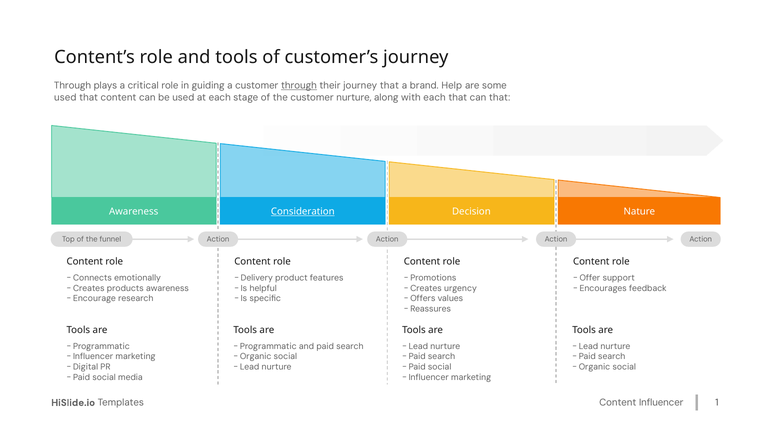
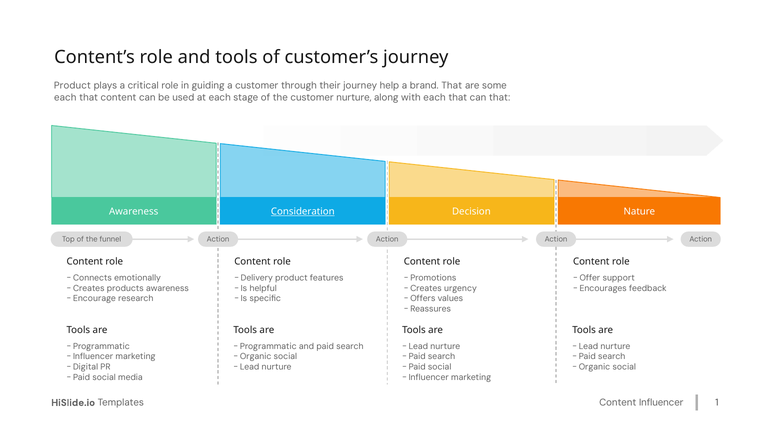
Through at (73, 86): Through -> Product
through at (299, 86) underline: present -> none
journey that: that -> help
brand Help: Help -> That
used at (65, 97): used -> each
